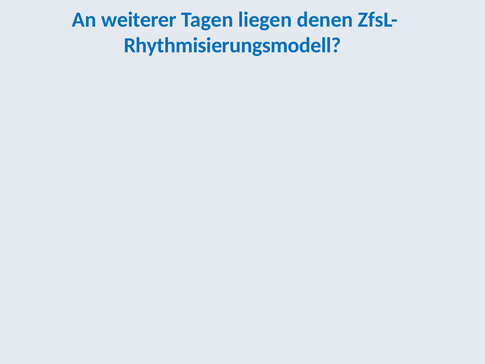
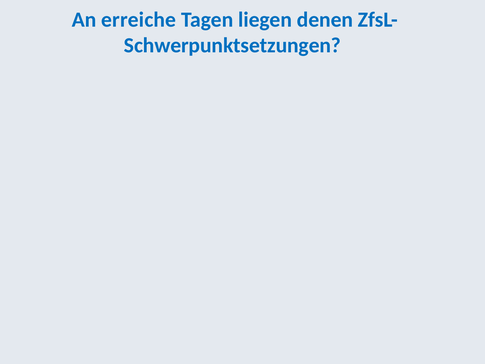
weiterer: weiterer -> erreiche
Rhythmisierungsmodell: Rhythmisierungsmodell -> Schwerpunktsetzungen
